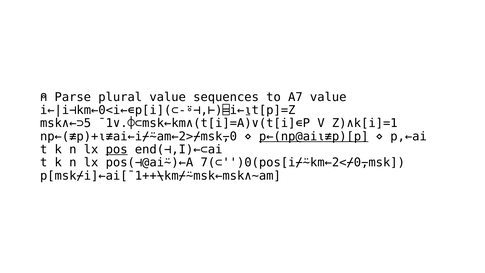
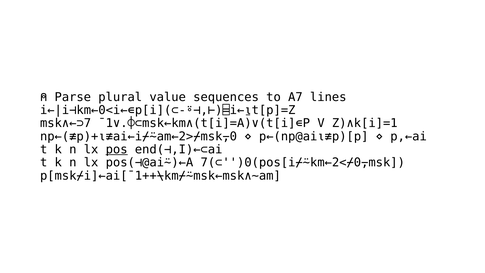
A7 value: value -> lines
msk∧←⊃5: msk∧←⊃5 -> msk∧←⊃7
p←(np@ai⍳≢p)[p underline: present -> none
